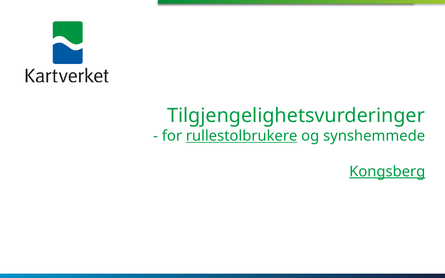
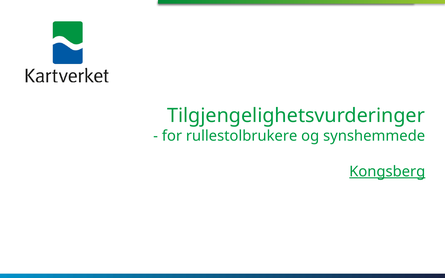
rullestolbrukere underline: present -> none
